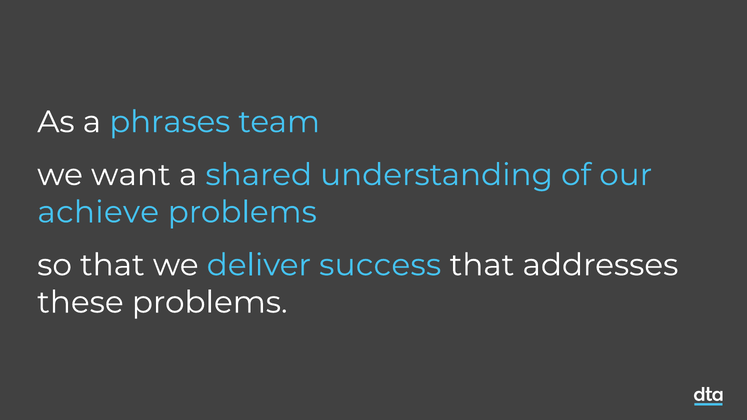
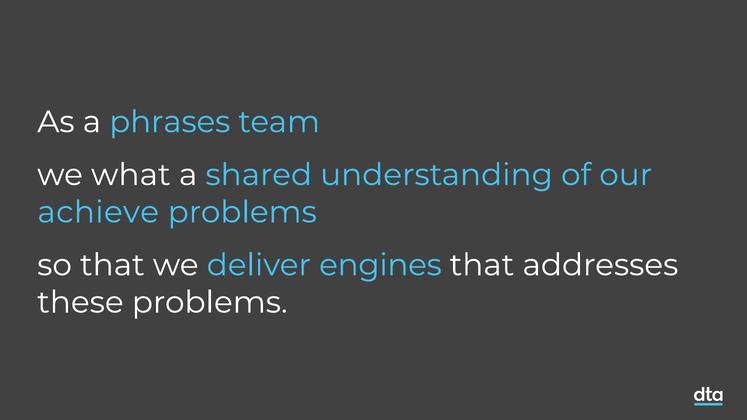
want: want -> what
success: success -> engines
